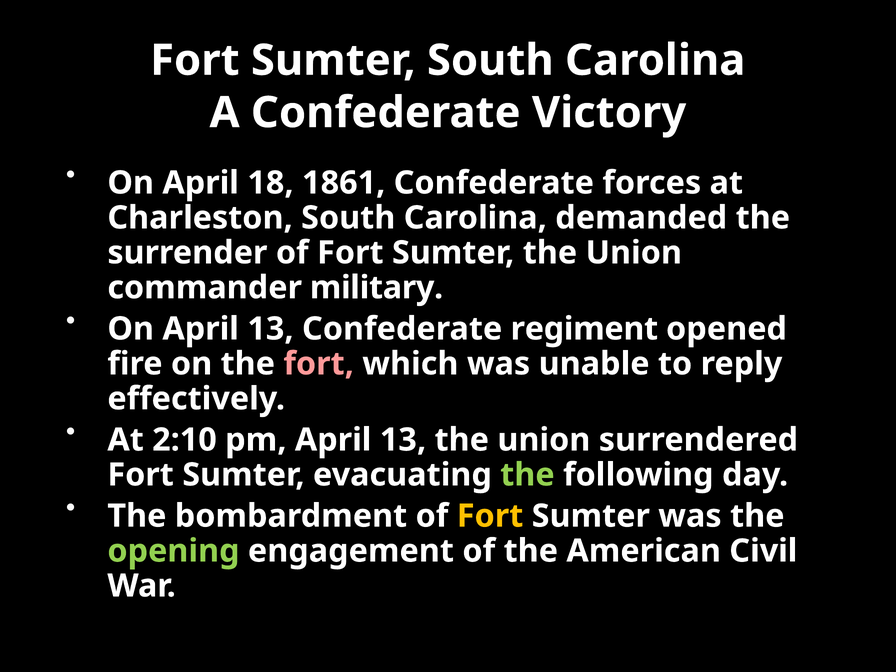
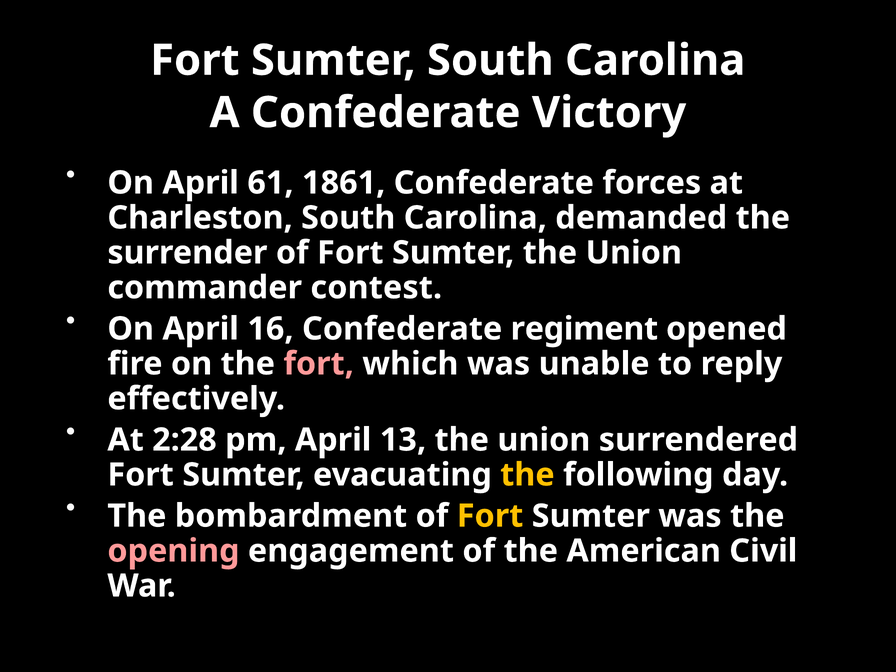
18: 18 -> 61
military: military -> contest
On April 13: 13 -> 16
2:10: 2:10 -> 2:28
the at (527, 475) colour: light green -> yellow
opening colour: light green -> pink
